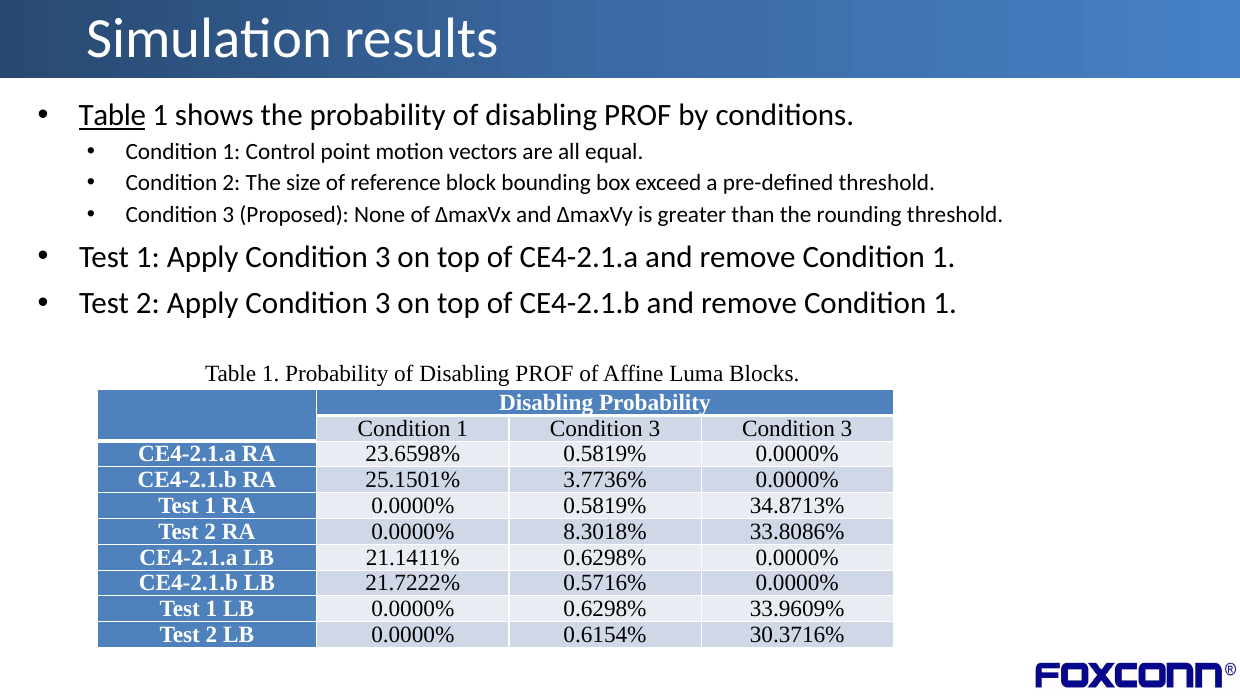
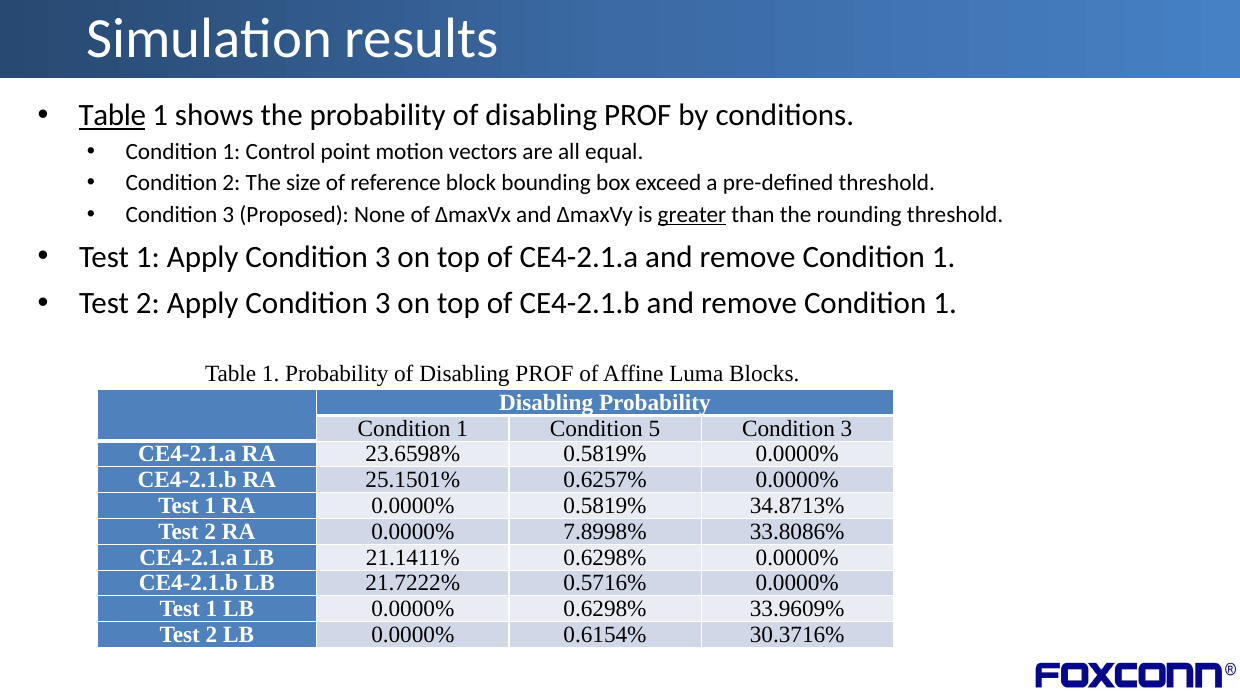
greater underline: none -> present
1 Condition 3: 3 -> 5
3.7736%: 3.7736% -> 0.6257%
8.3018%: 8.3018% -> 7.8998%
